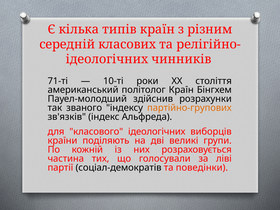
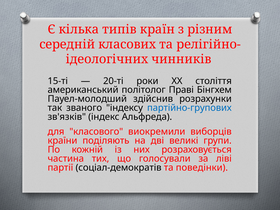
71-ті: 71-ті -> 15-ті
10-ті: 10-ті -> 20-ті
політолог Країн: Країн -> Праві
партійно-групових colour: orange -> blue
класового ідеологічних: ідеологічних -> виокремили
